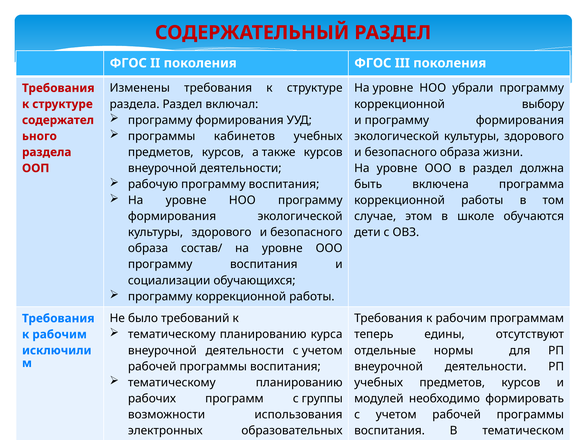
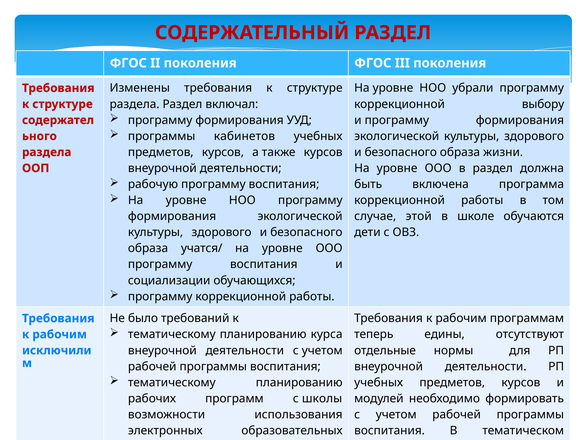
этом: этом -> этой
состав/: состав/ -> учатся/
группы: группы -> школы
